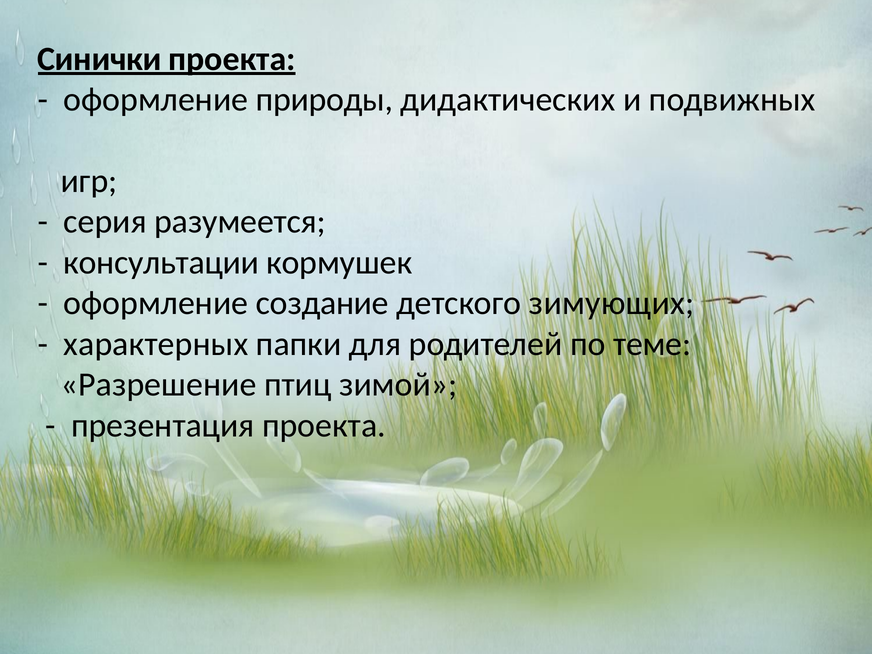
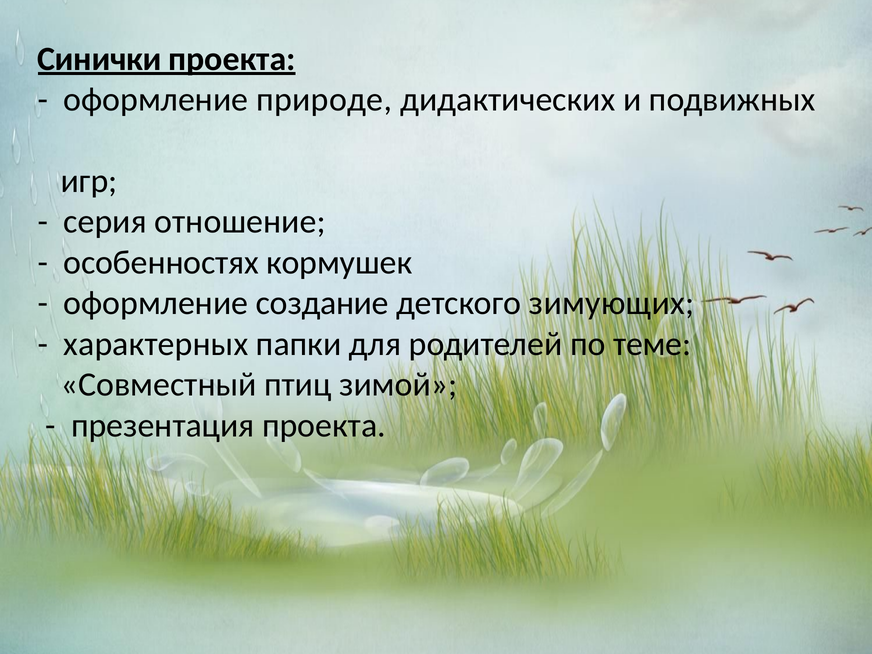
природы: природы -> природе
разумеется: разумеется -> отношение
консультации: консультации -> особенностях
Разрешение: Разрешение -> Совместный
